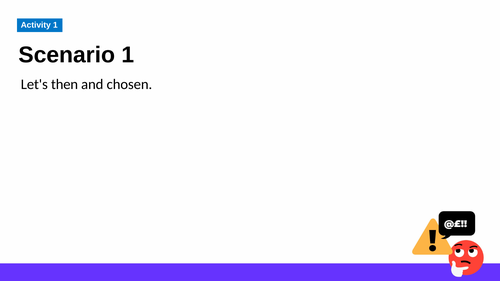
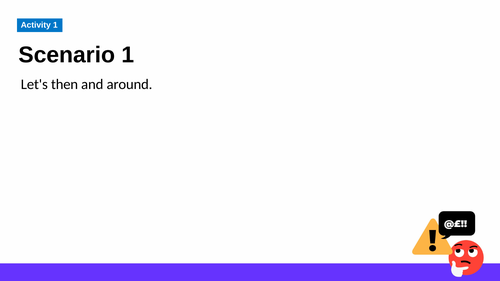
chosen: chosen -> around
